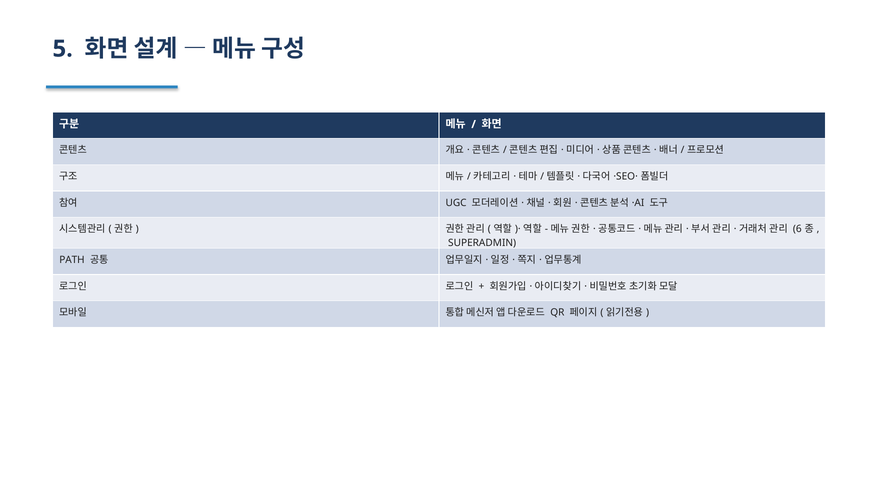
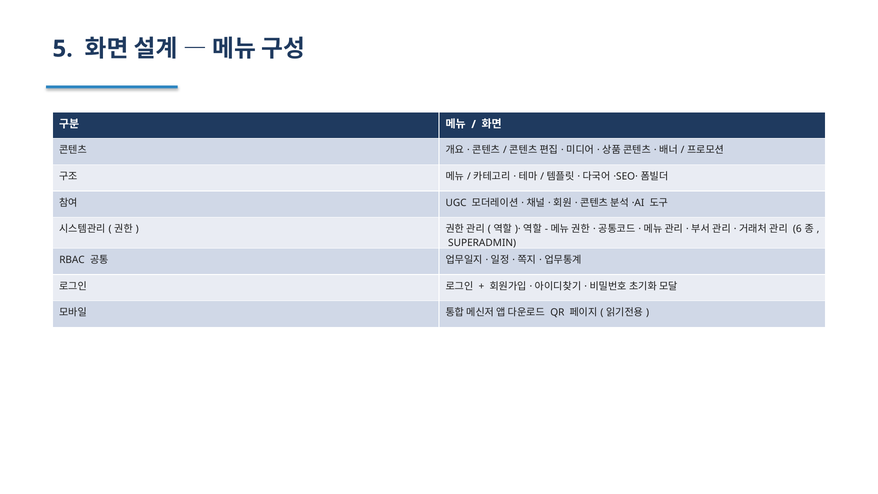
PATH: PATH -> RBAC
